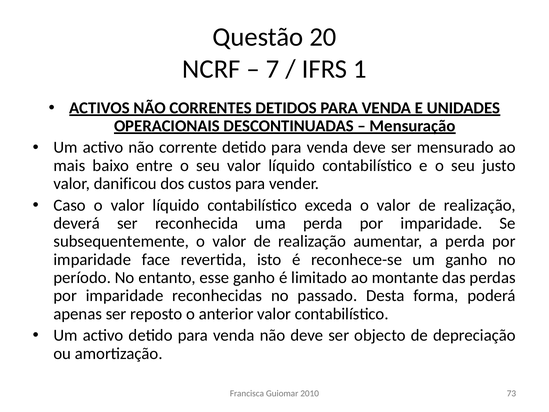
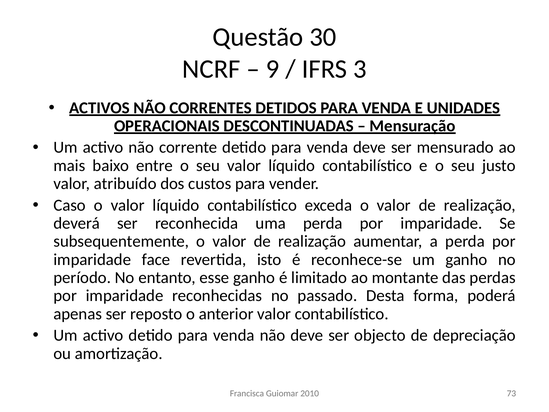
20: 20 -> 30
7: 7 -> 9
1: 1 -> 3
danificou: danificou -> atribuído
